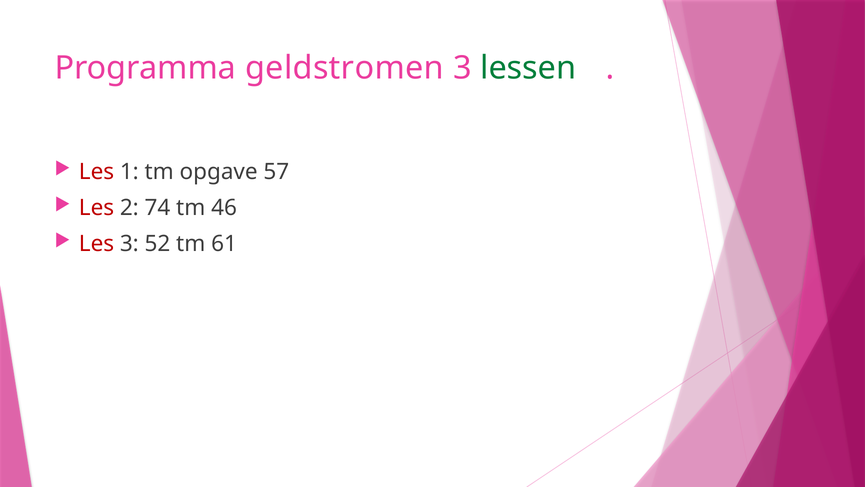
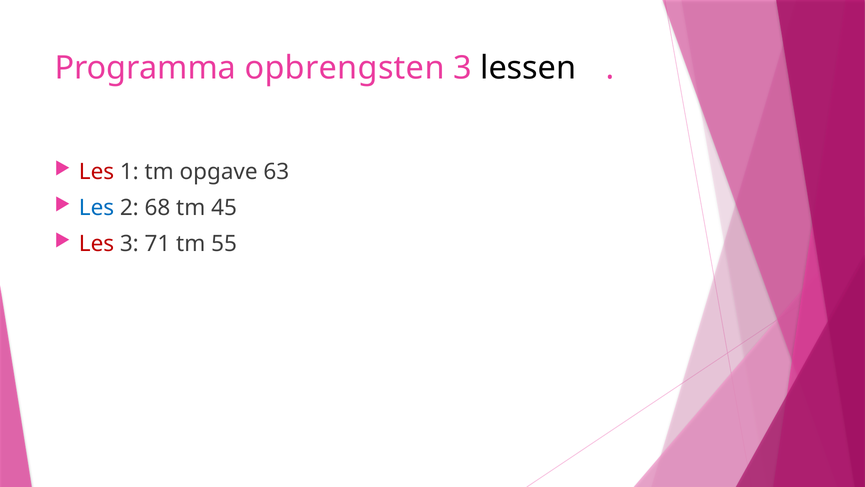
geldstromen: geldstromen -> opbrengsten
lessen colour: green -> black
57: 57 -> 63
Les at (96, 208) colour: red -> blue
74: 74 -> 68
46: 46 -> 45
52: 52 -> 71
61: 61 -> 55
